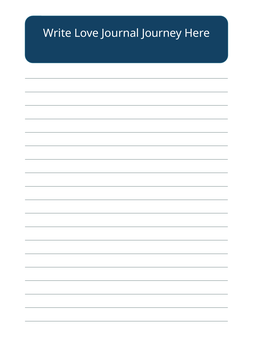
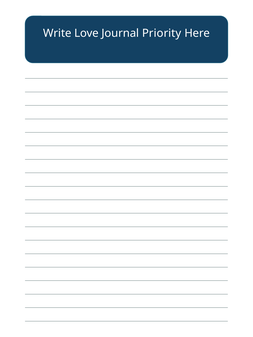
Journey: Journey -> Priority
